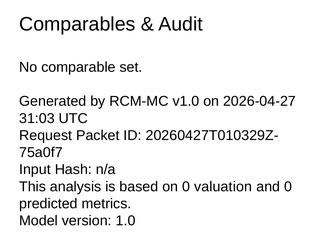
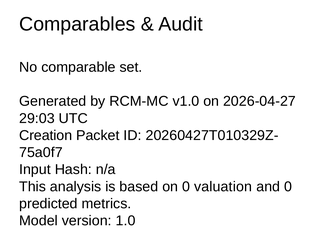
31:03: 31:03 -> 29:03
Request: Request -> Creation
